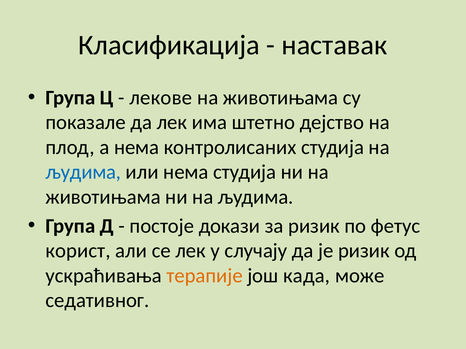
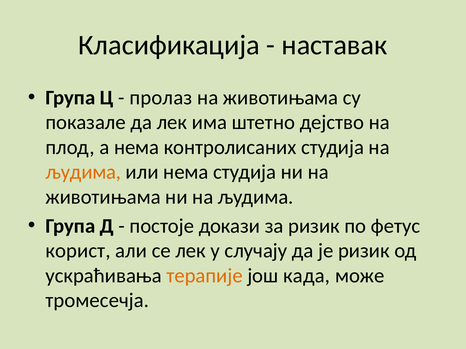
лекове: лекове -> пролаз
људима at (83, 172) colour: blue -> orange
седативног: седативног -> тромесечја
